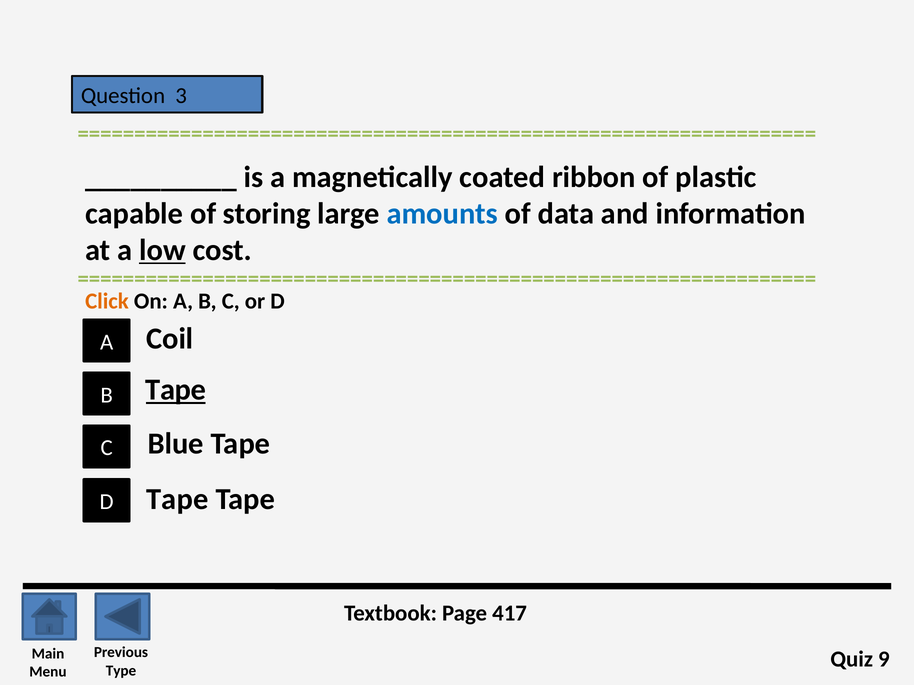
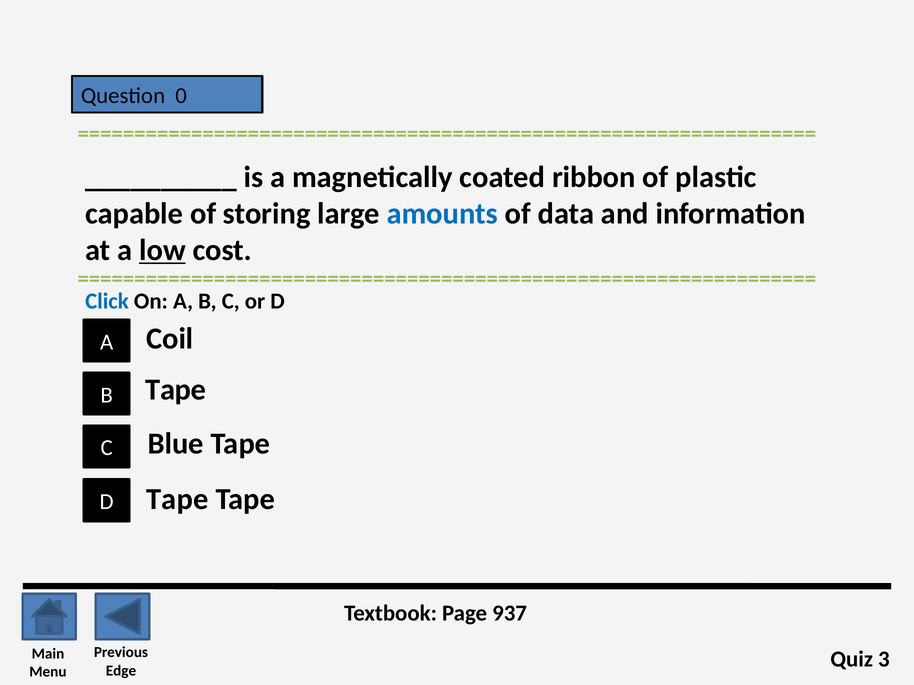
3: 3 -> 0
Click colour: orange -> blue
Tape at (176, 390) underline: present -> none
417: 417 -> 937
9: 9 -> 3
Type: Type -> Edge
